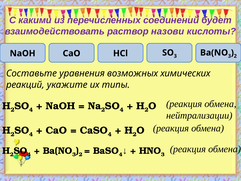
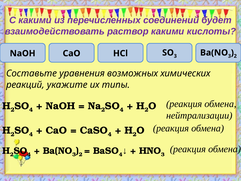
раствор назови: назови -> какими
